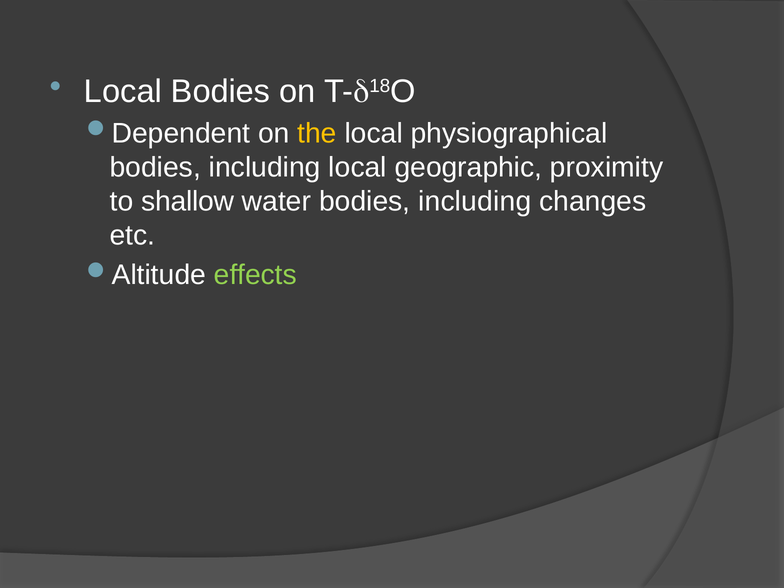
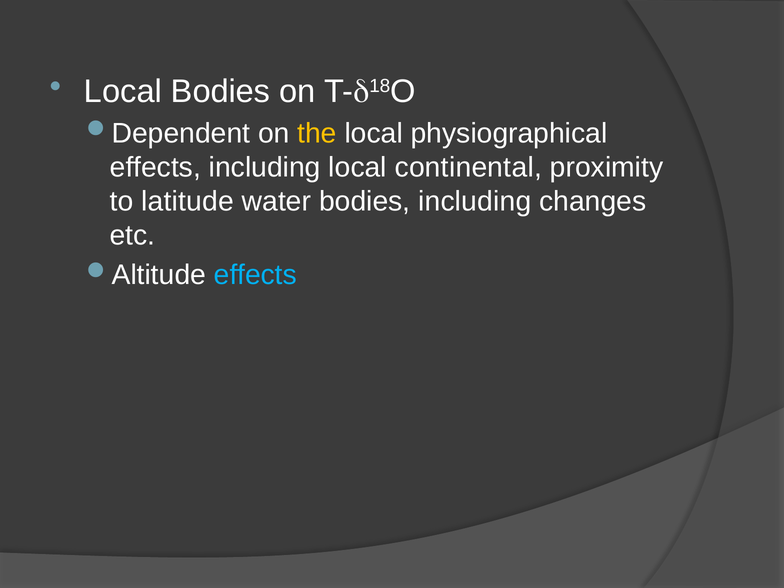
bodies at (155, 167): bodies -> effects
geographic: geographic -> continental
shallow: shallow -> latitude
effects at (255, 275) colour: light green -> light blue
